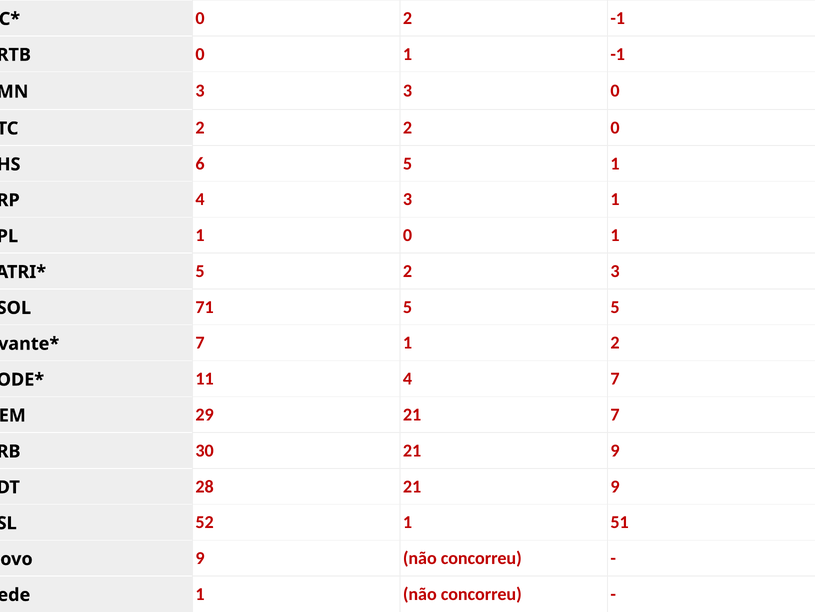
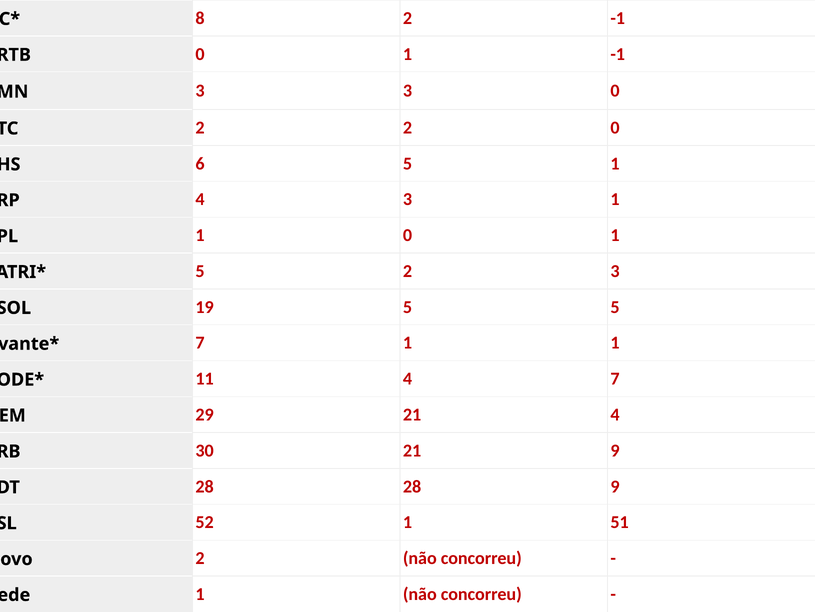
0 at (200, 18): 0 -> 8
71: 71 -> 19
1 2: 2 -> 1
21 7: 7 -> 4
28 21: 21 -> 28
9 at (200, 558): 9 -> 2
